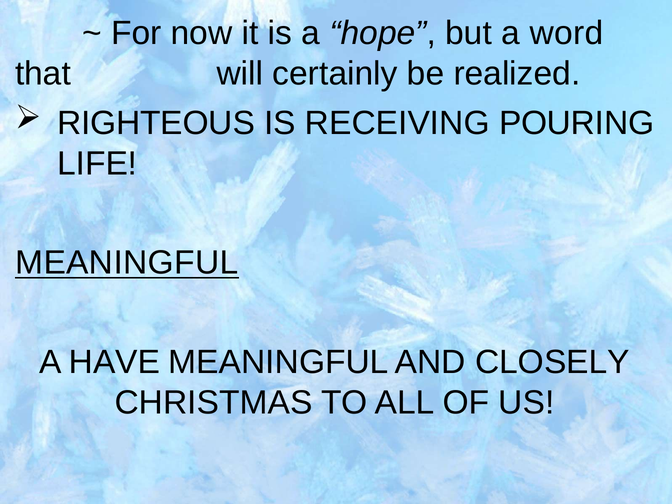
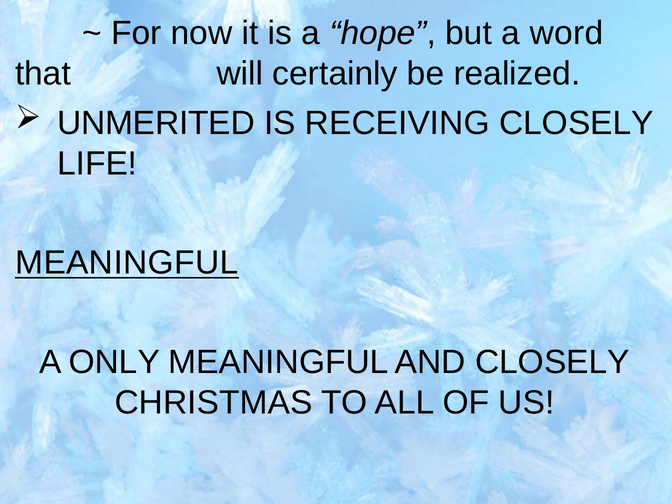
RIGHTEOUS: RIGHTEOUS -> UNMERITED
RECEIVING POURING: POURING -> CLOSELY
HAVE: HAVE -> ONLY
